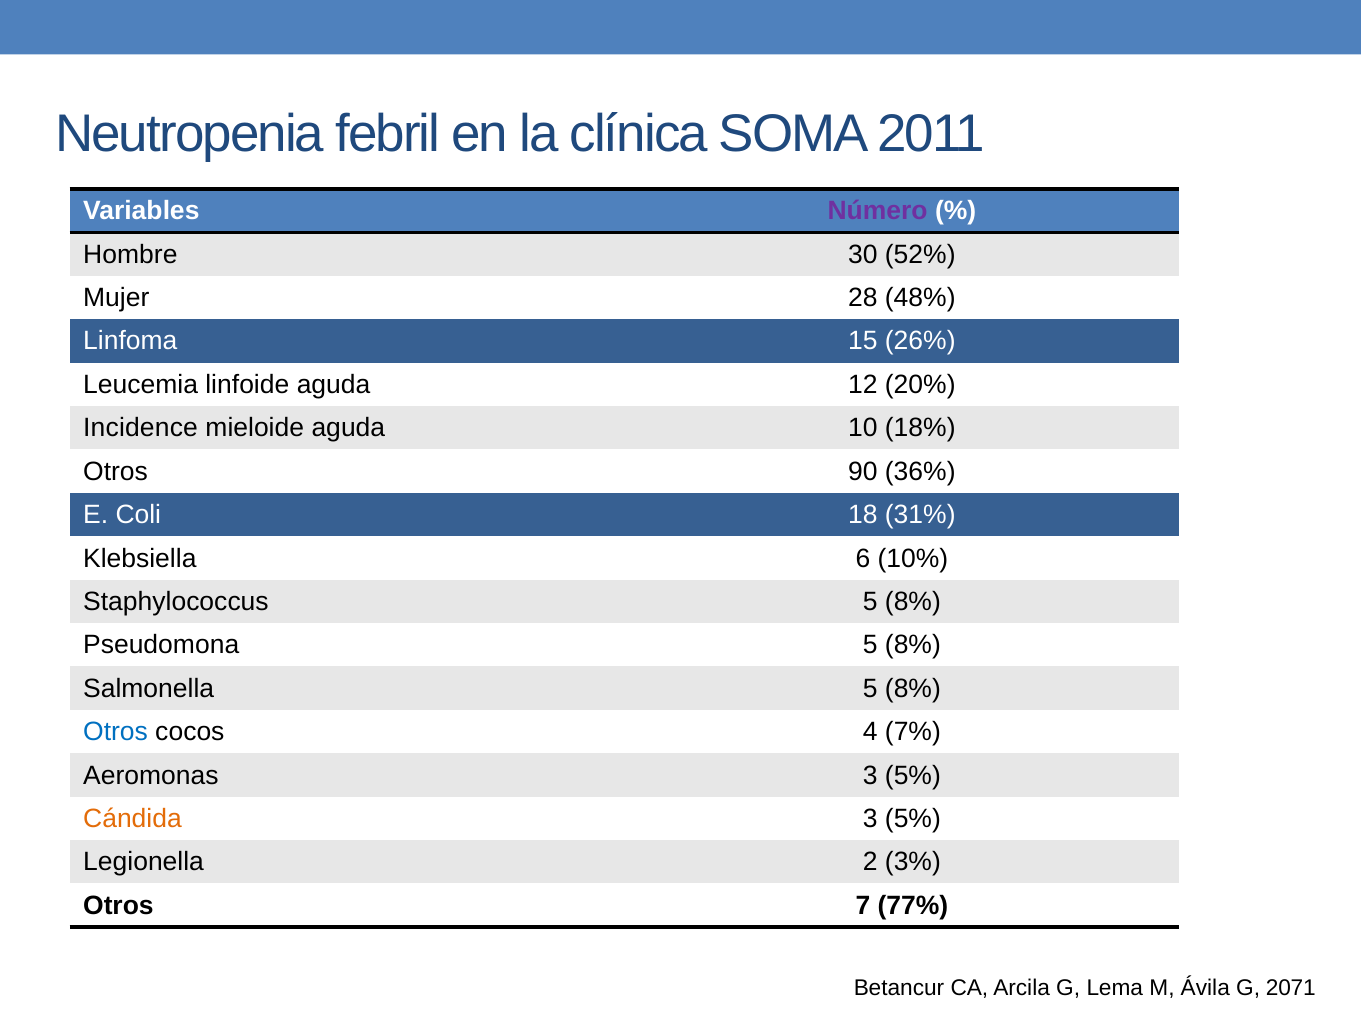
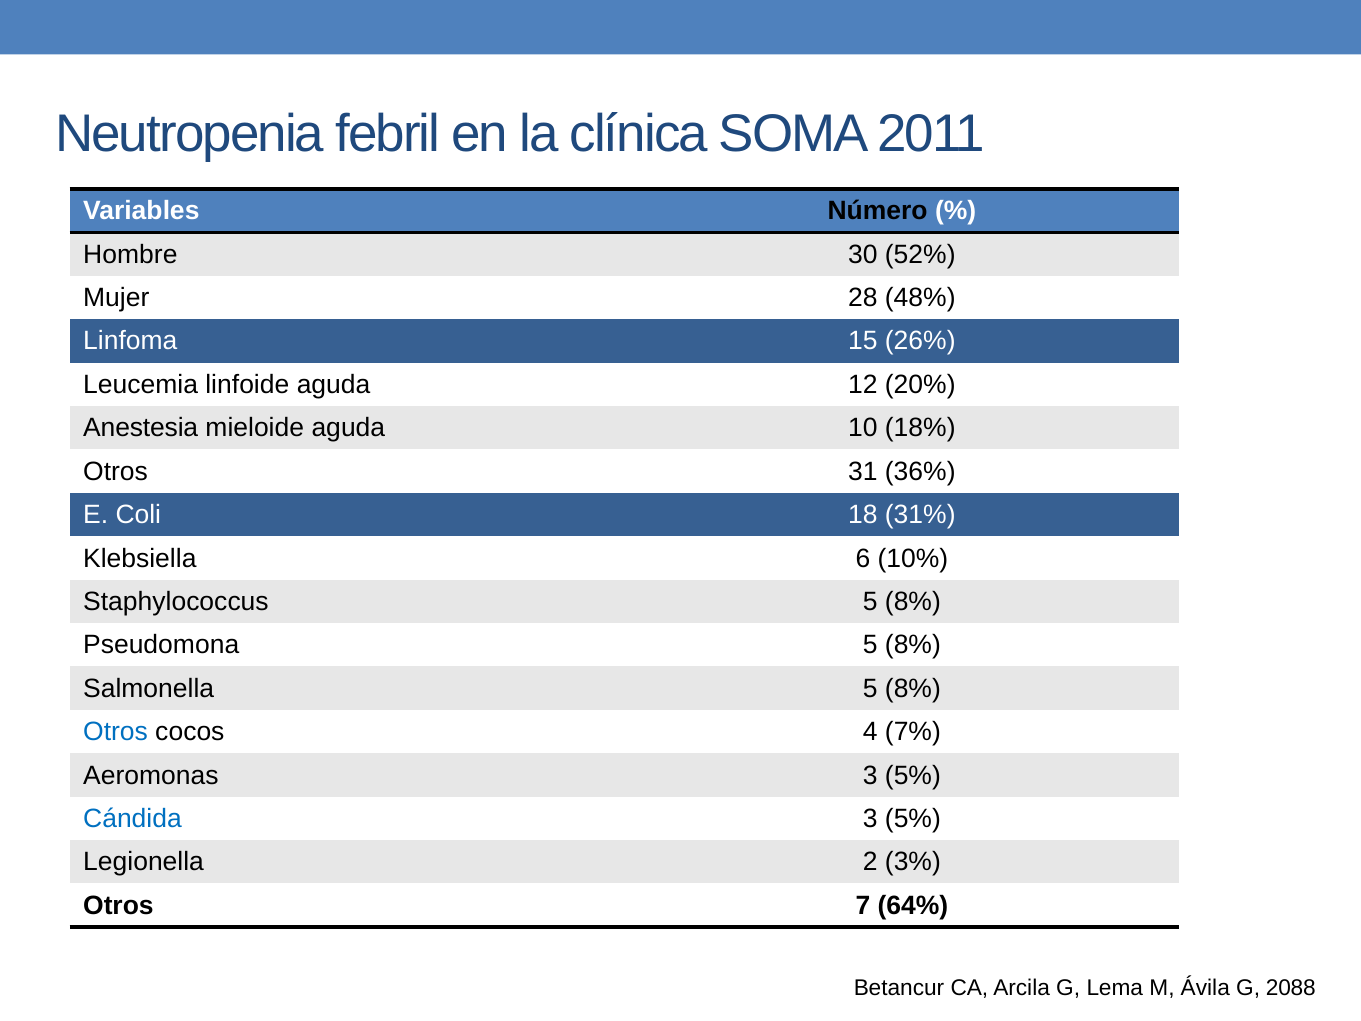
Número colour: purple -> black
Incidence: Incidence -> Anestesia
90: 90 -> 31
Cándida colour: orange -> blue
77%: 77% -> 64%
2071: 2071 -> 2088
